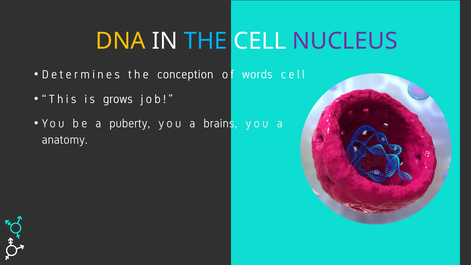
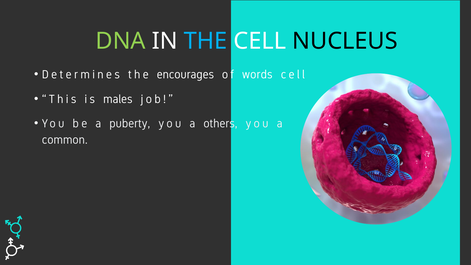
DNA colour: yellow -> light green
NUCLEUS colour: purple -> black
conception: conception -> encourages
grows: grows -> males
brains: brains -> others
anatomy: anatomy -> common
